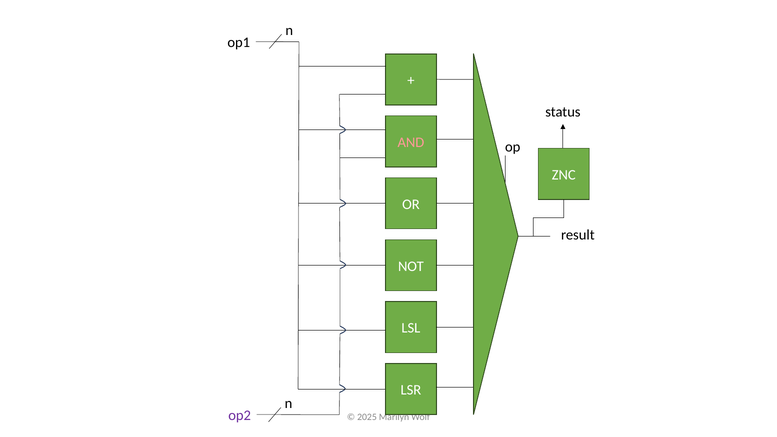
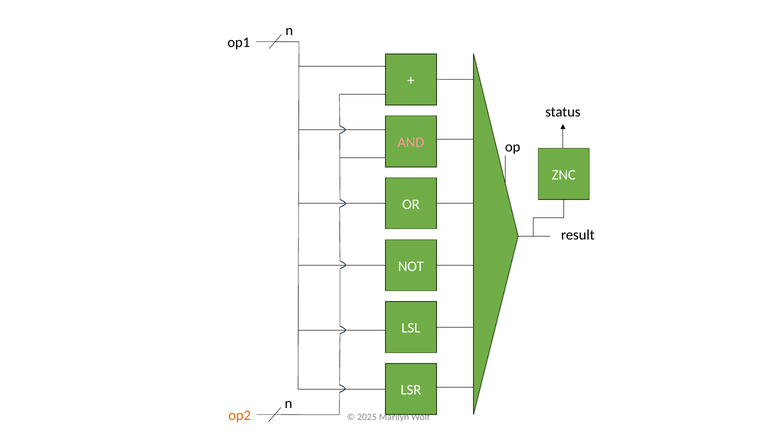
op2 colour: purple -> orange
